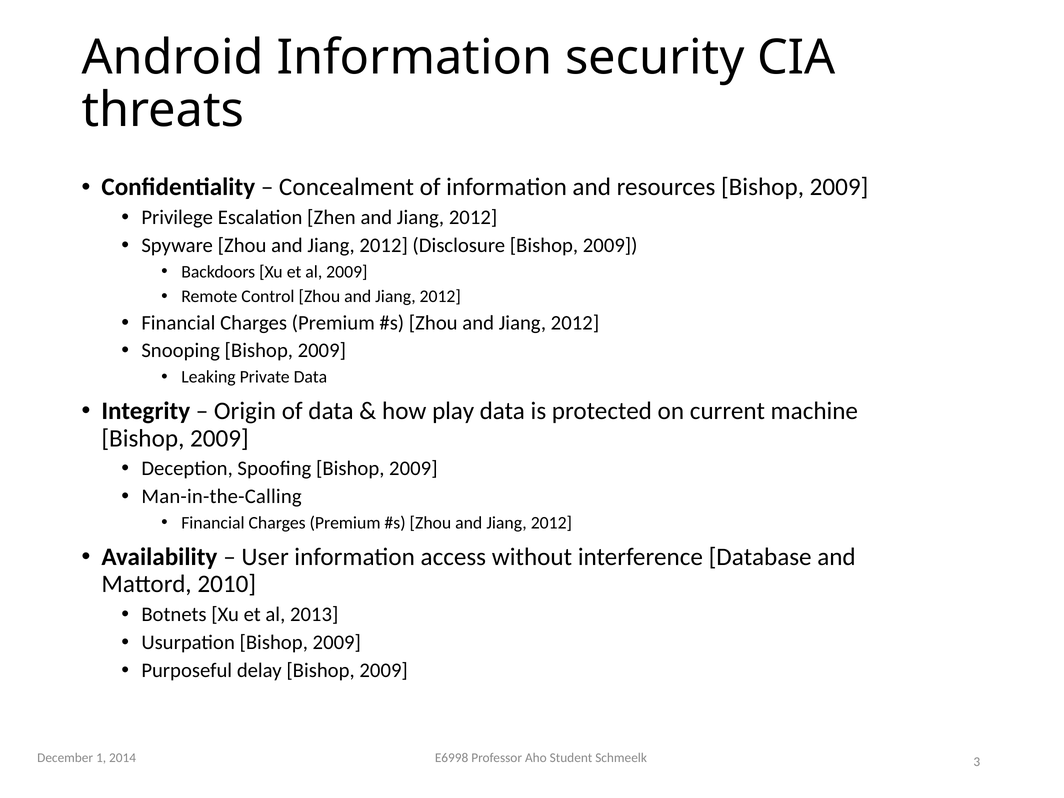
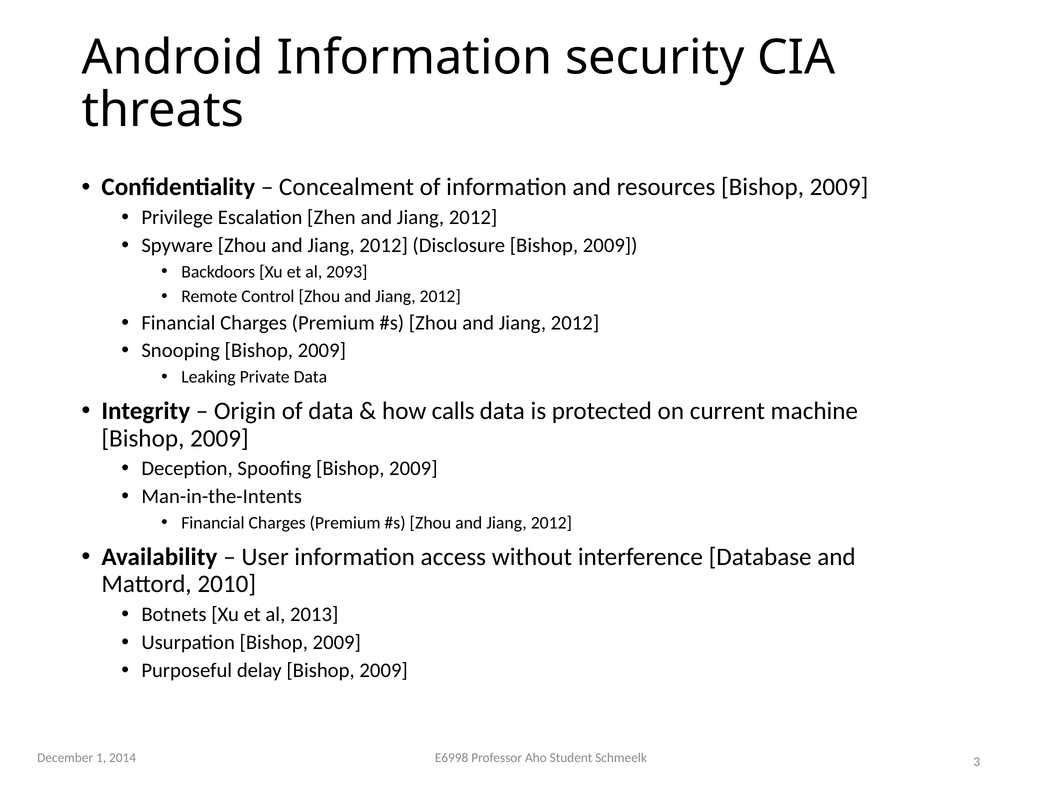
al 2009: 2009 -> 2093
play: play -> calls
Man-in-the-Calling: Man-in-the-Calling -> Man-in-the-Intents
